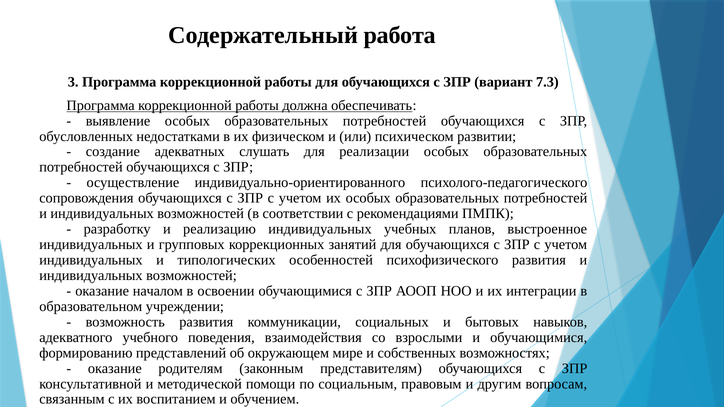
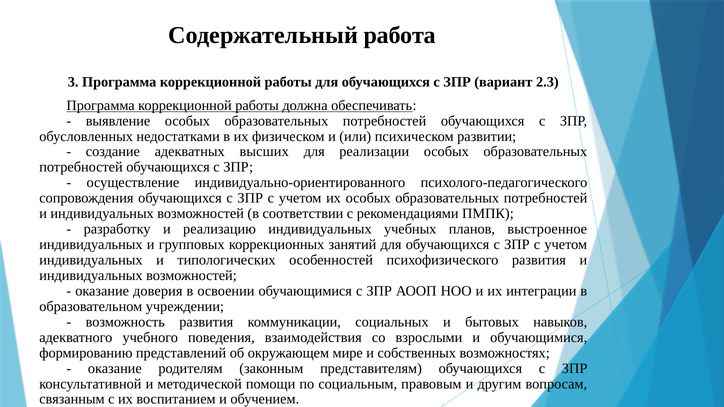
7.3: 7.3 -> 2.3
слушать: слушать -> высших
началом: началом -> доверия
